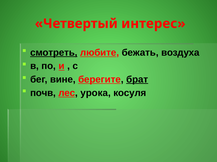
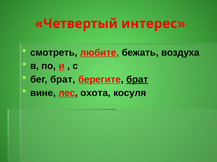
смотреть underline: present -> none
бег вине: вине -> брат
почв: почв -> вине
урока: урока -> охота
